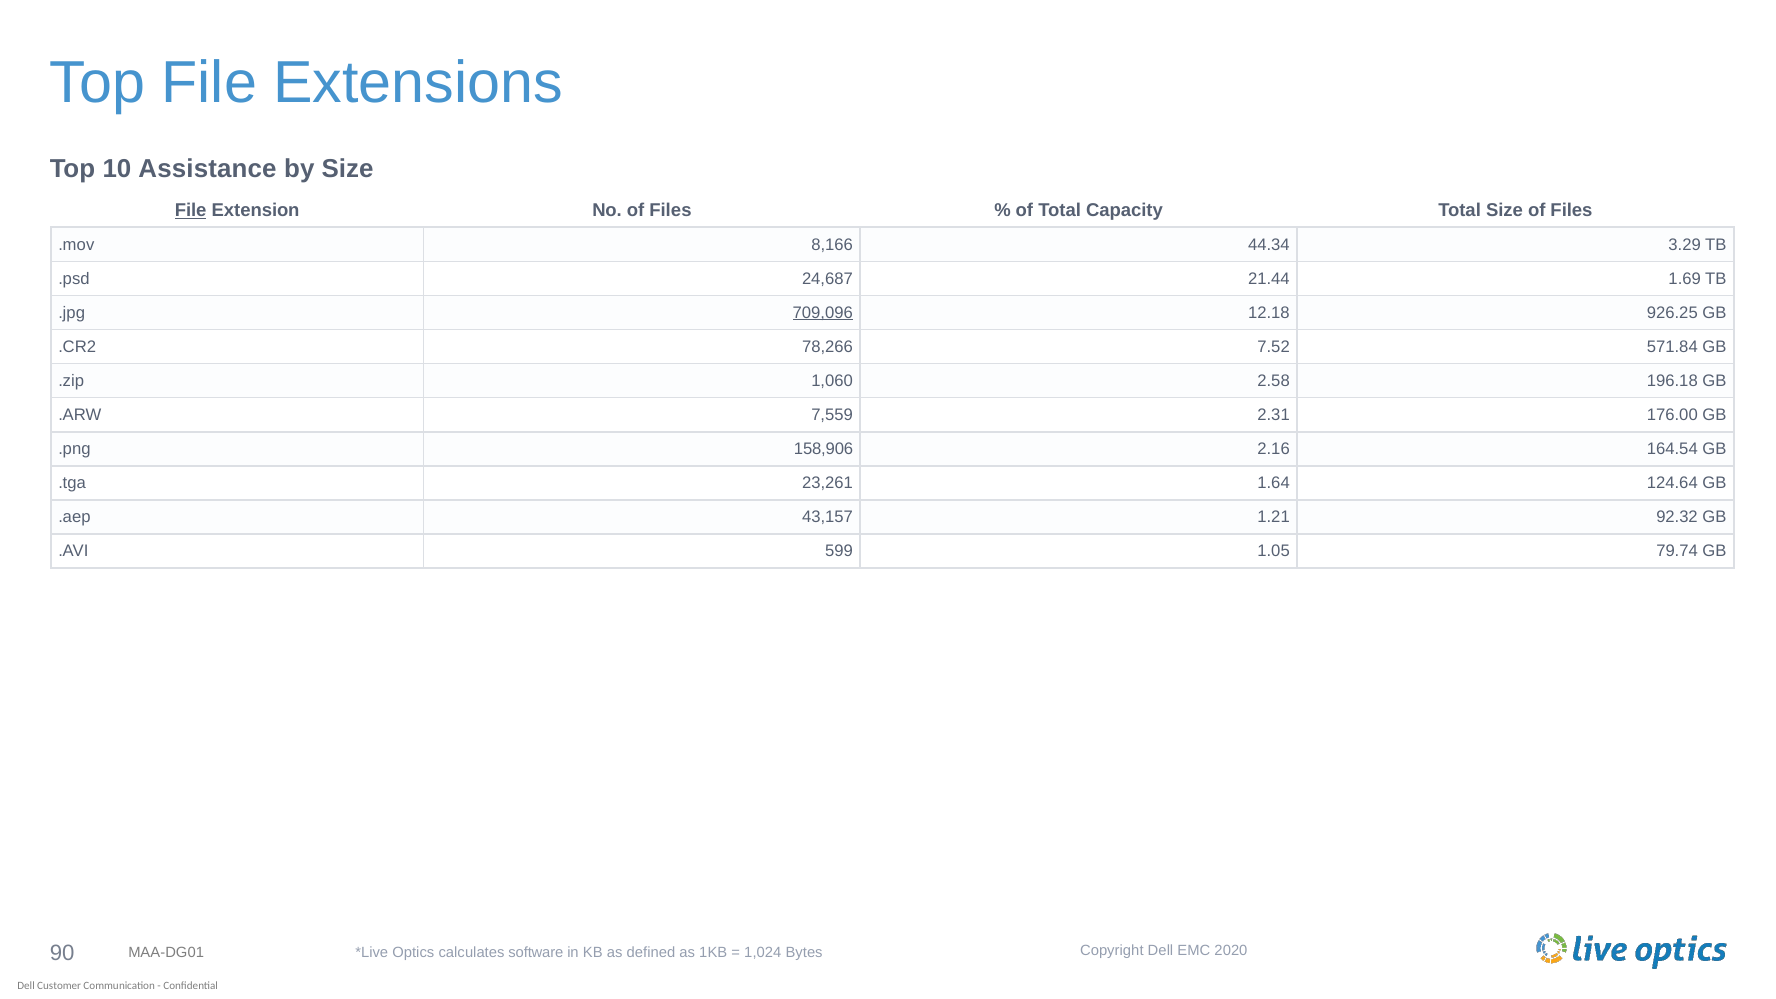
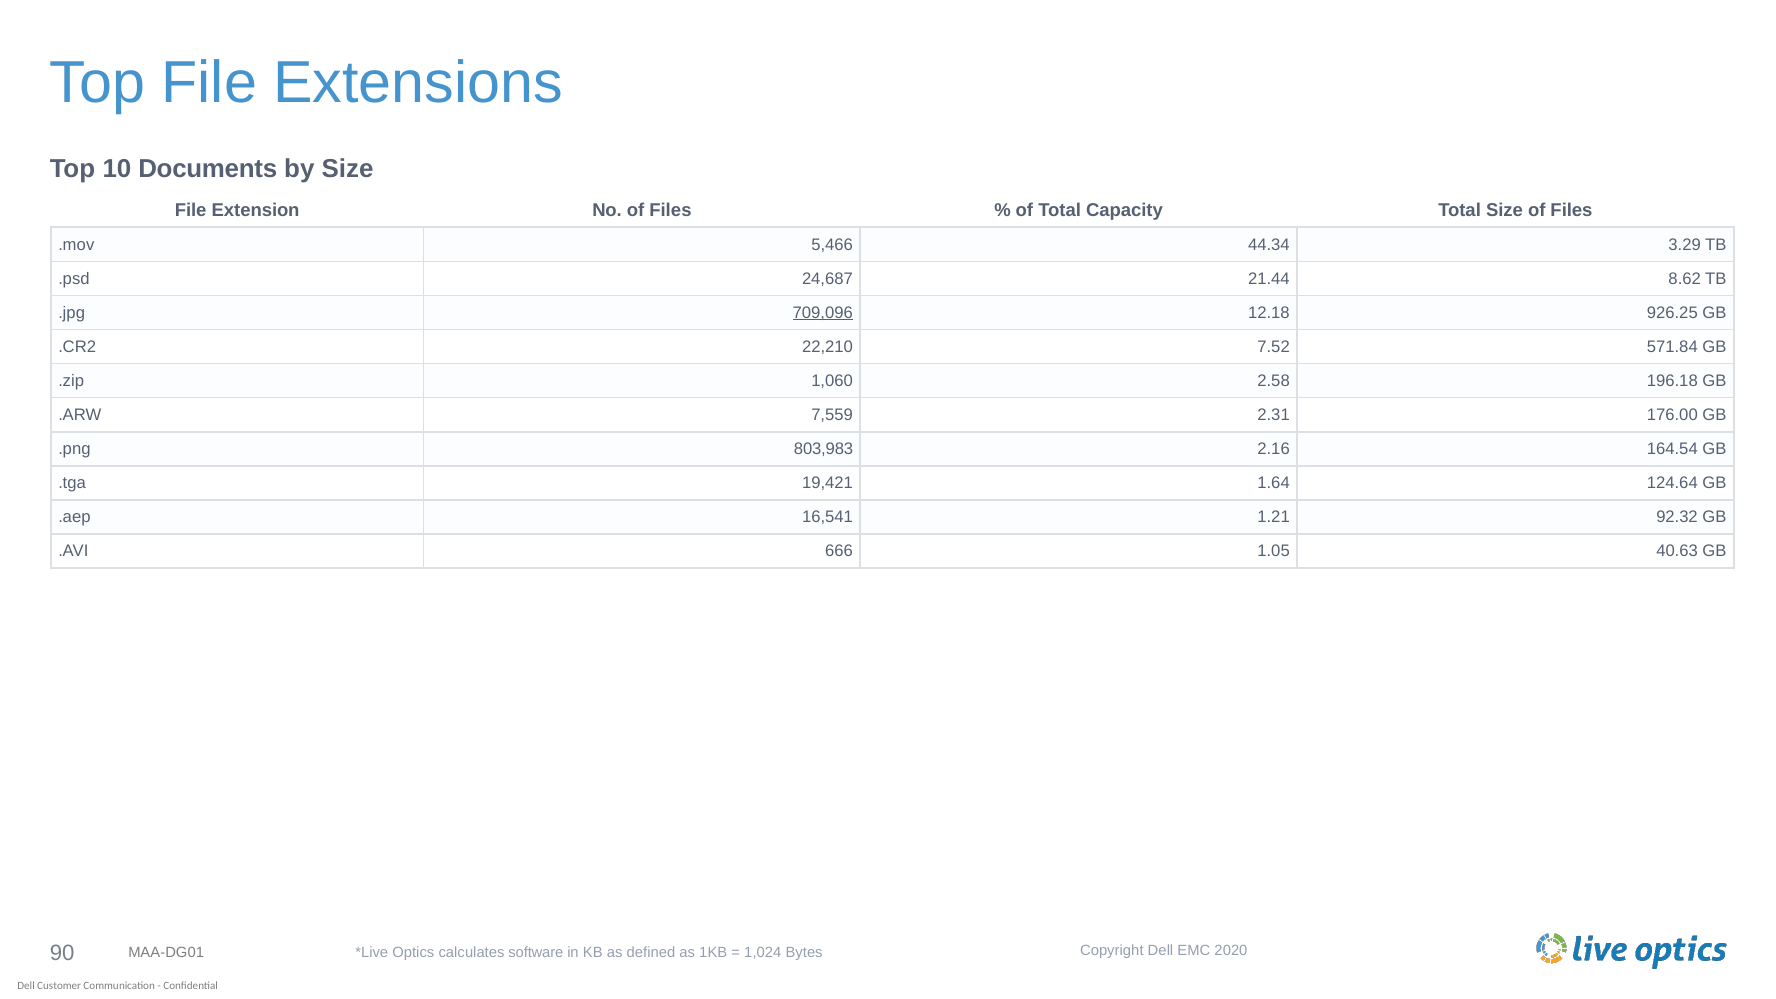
Assistance: Assistance -> Documents
File at (191, 210) underline: present -> none
8,166: 8,166 -> 5,466
1.69: 1.69 -> 8.62
78,266: 78,266 -> 22,210
158,906: 158,906 -> 803,983
23,261: 23,261 -> 19,421
43,157: 43,157 -> 16,541
599: 599 -> 666
79.74: 79.74 -> 40.63
